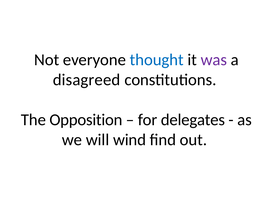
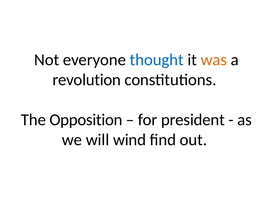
was colour: purple -> orange
disagreed: disagreed -> revolution
delegates: delegates -> president
